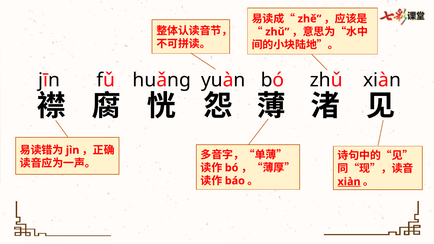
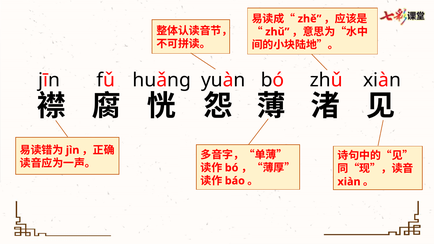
xiàn at (349, 182) underline: present -> none
